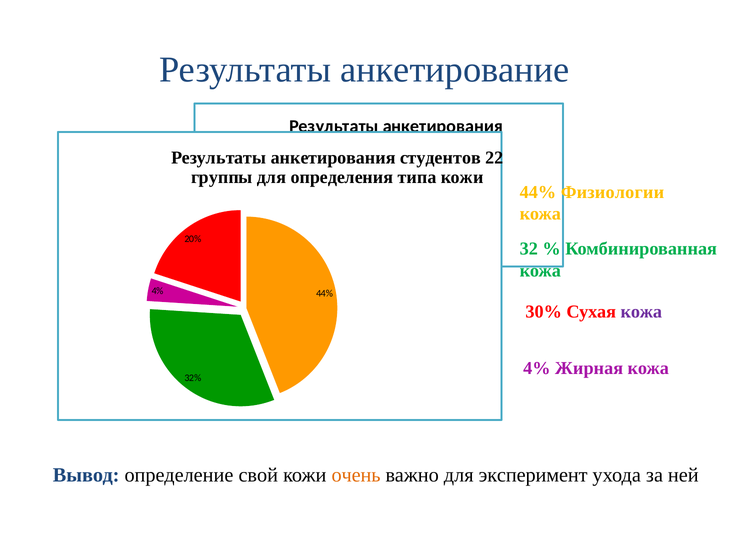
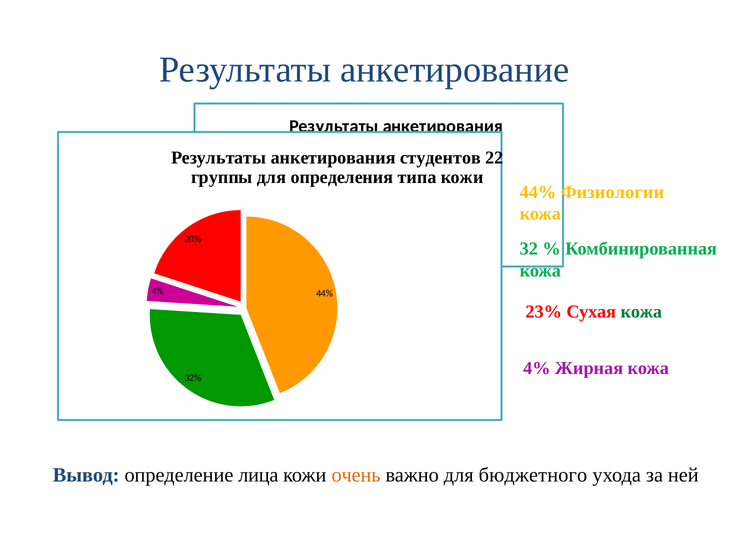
30%: 30% -> 23%
кожа at (641, 312) colour: purple -> green
свой: свой -> лица
эксперимент: эксперимент -> бюджетного
